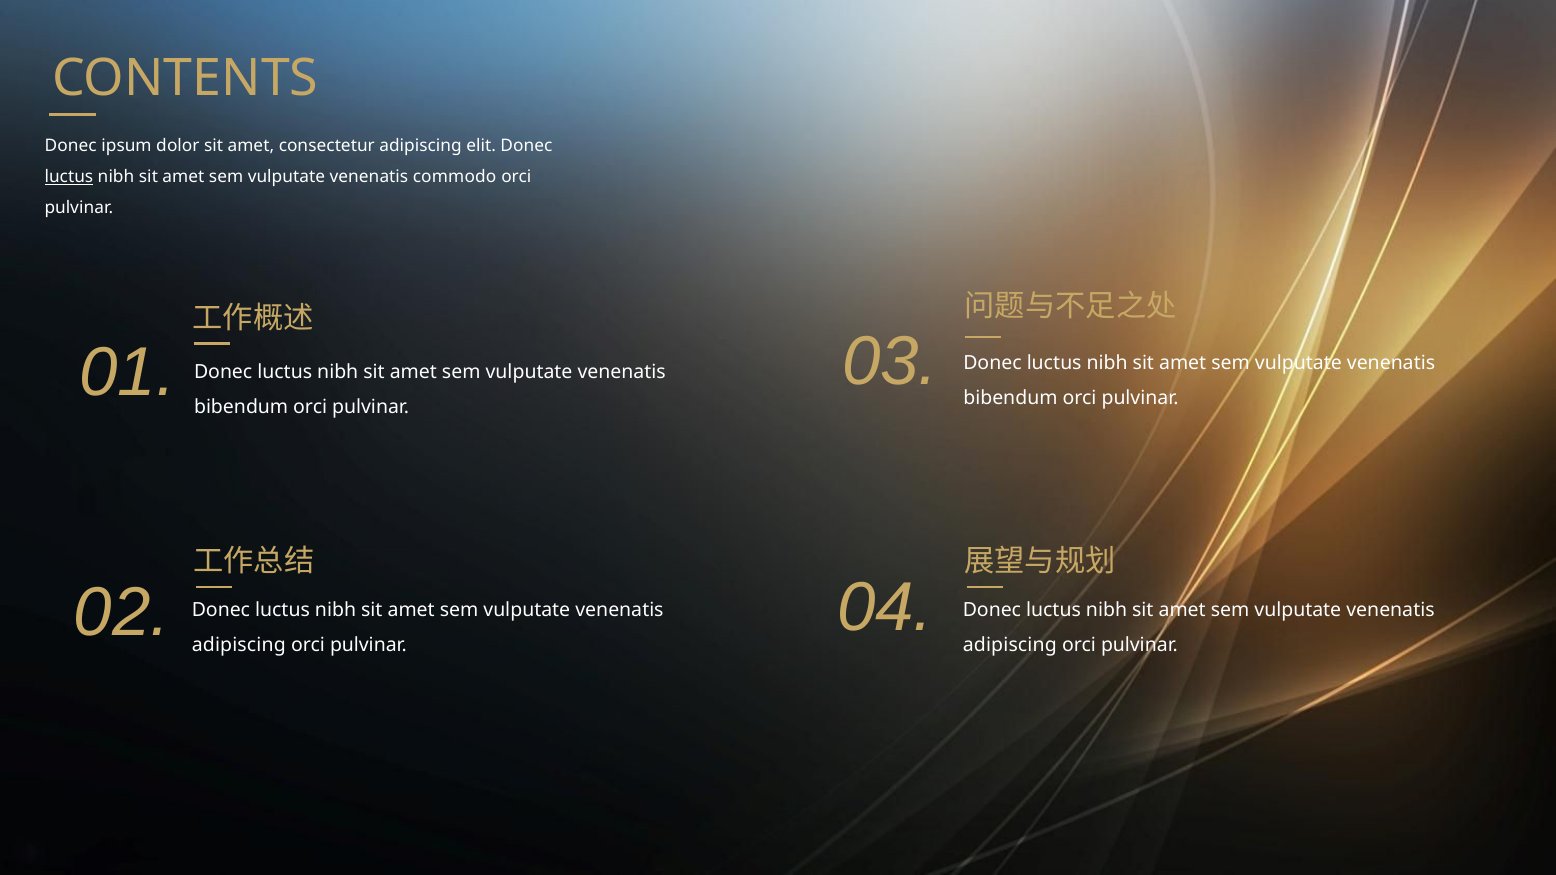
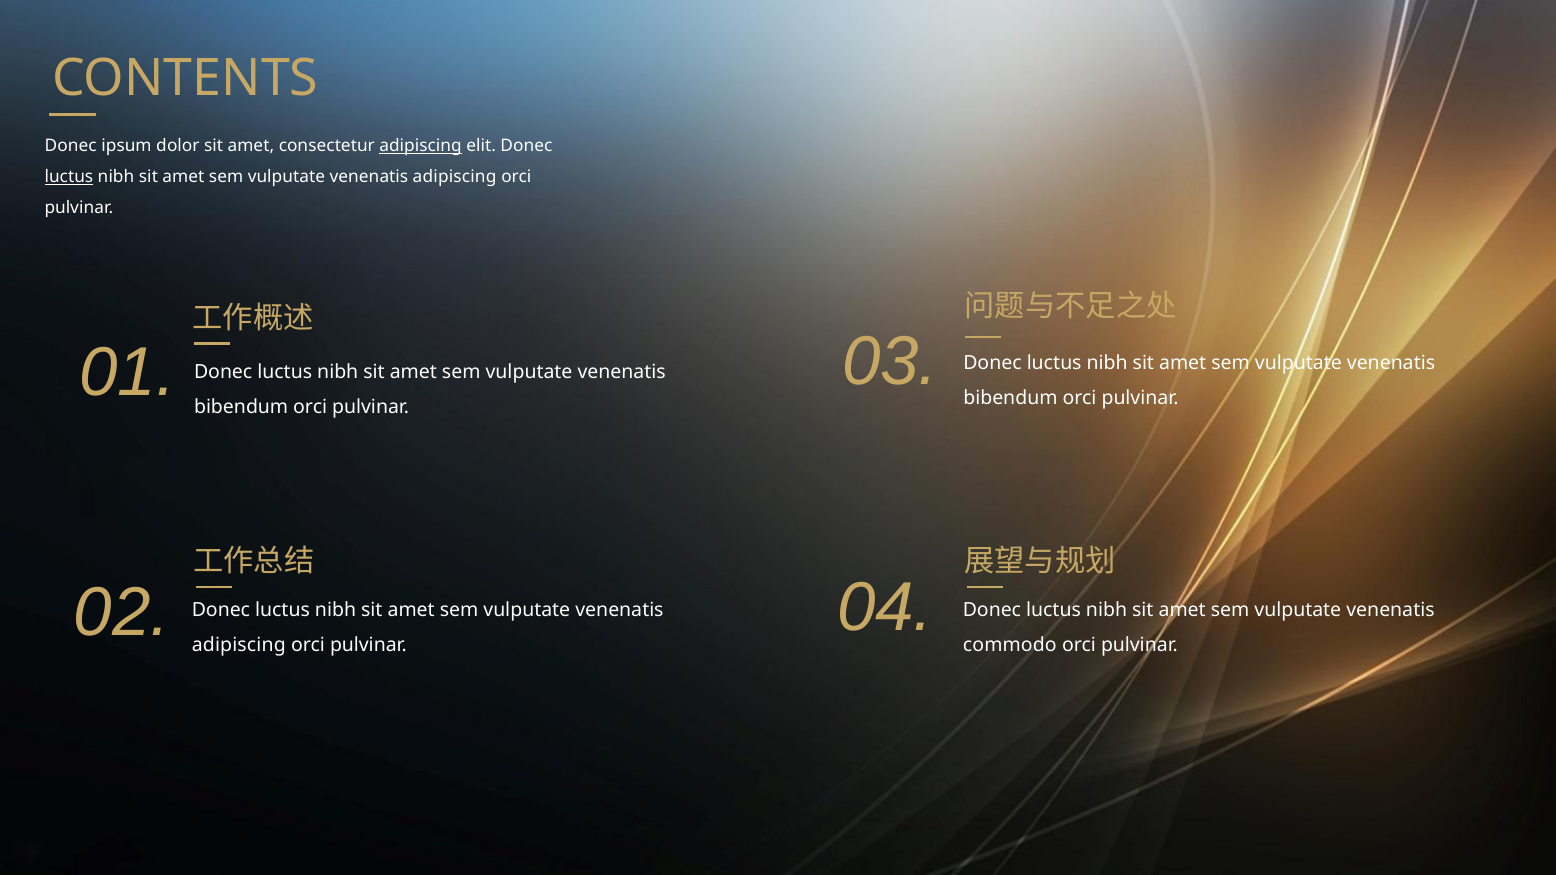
adipiscing at (421, 146) underline: none -> present
commodo at (455, 177): commodo -> adipiscing
adipiscing at (1010, 645): adipiscing -> commodo
